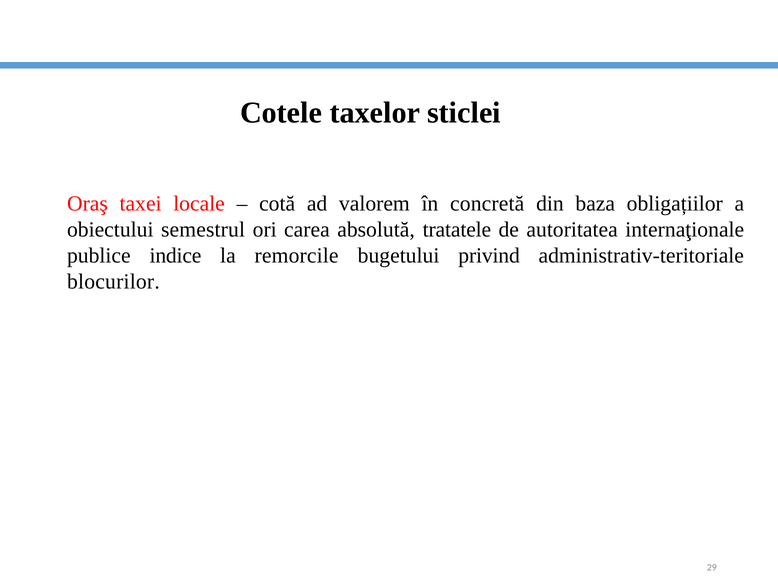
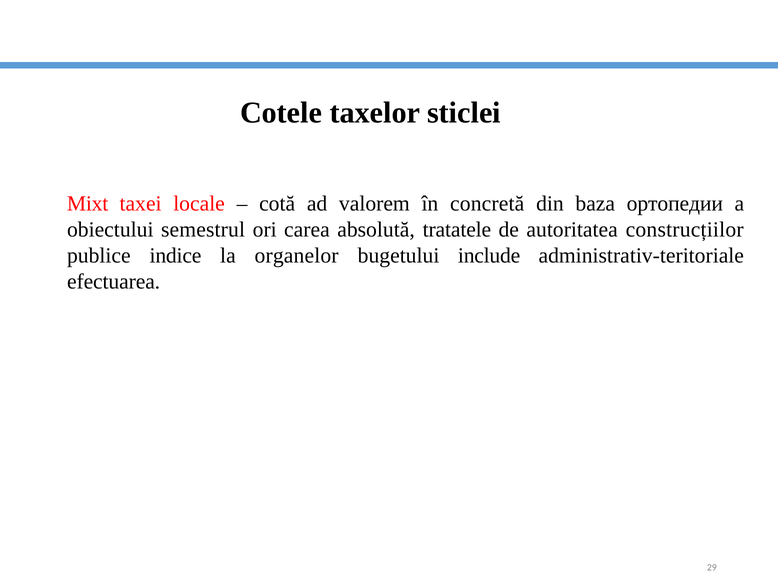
Oraş: Oraş -> Mixt
obligațiilor: obligațiilor -> ортопедии
internaţionale: internaţionale -> construcțiilor
remorcile: remorcile -> organelor
privind: privind -> include
blocurilor: blocurilor -> efectuarea
